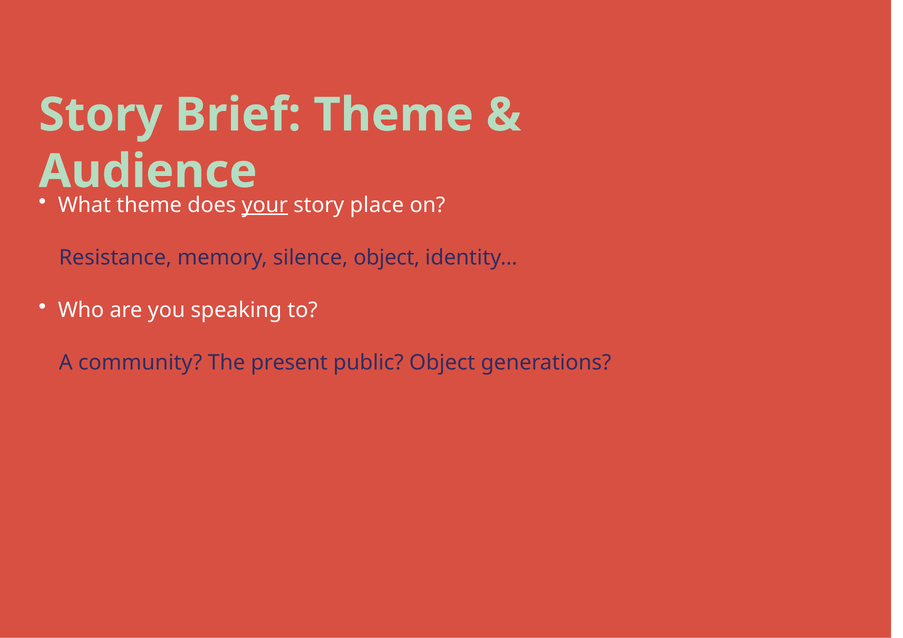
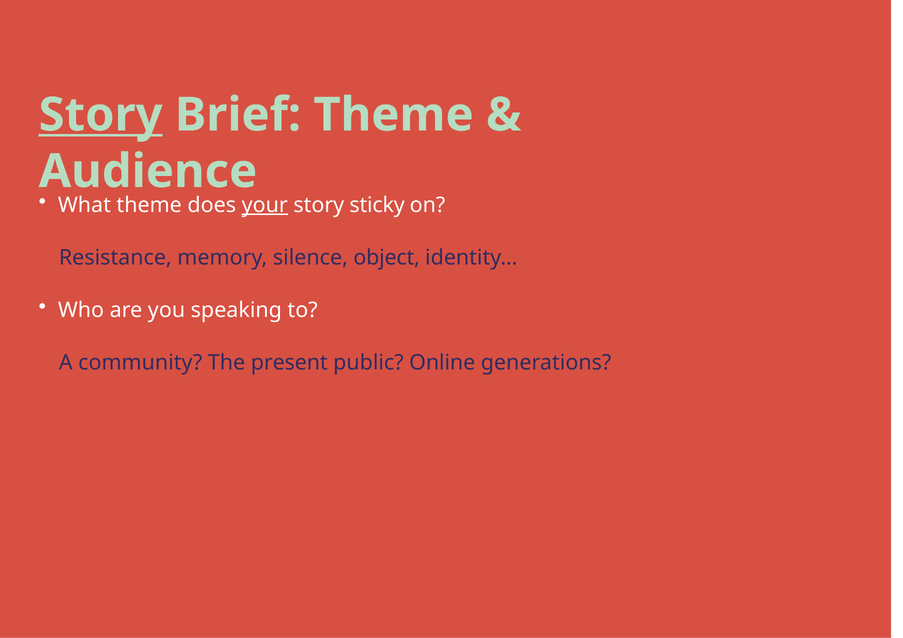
Story at (101, 115) underline: none -> present
place: place -> sticky
public Object: Object -> Online
